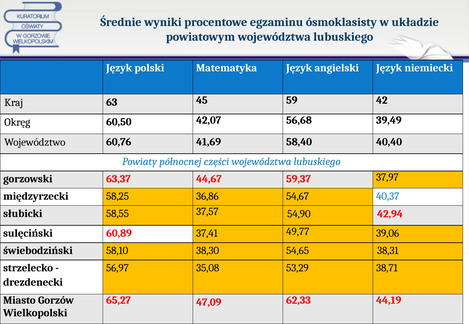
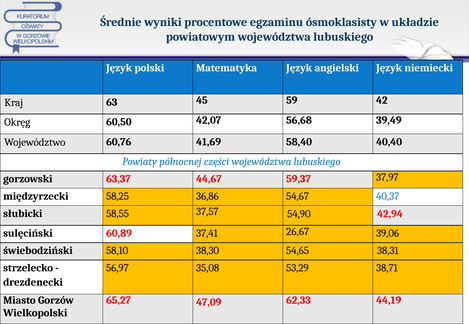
49,77: 49,77 -> 26,67
